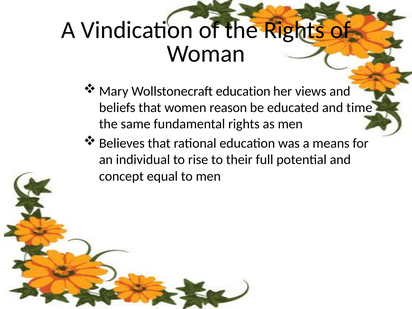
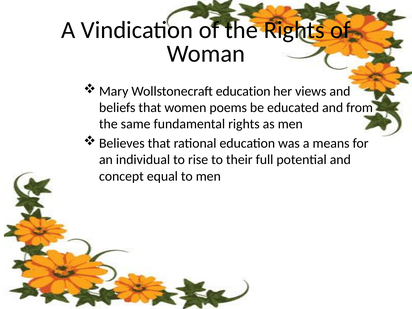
reason: reason -> poems
time: time -> from
